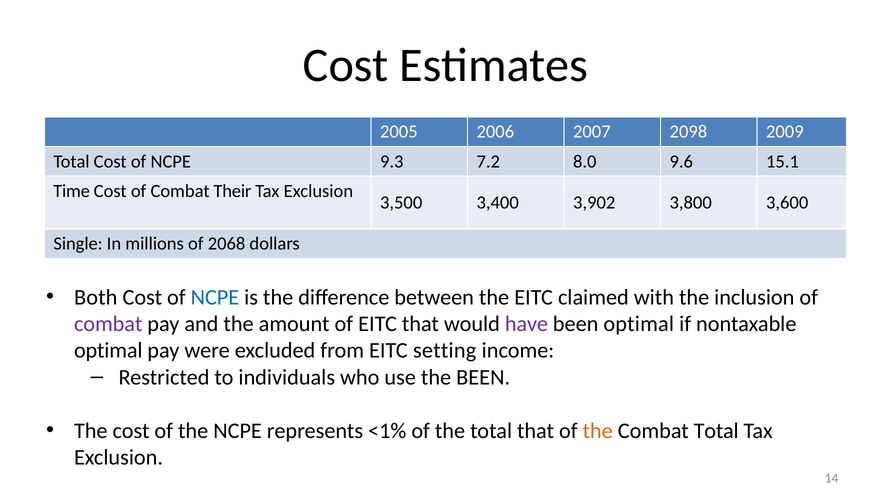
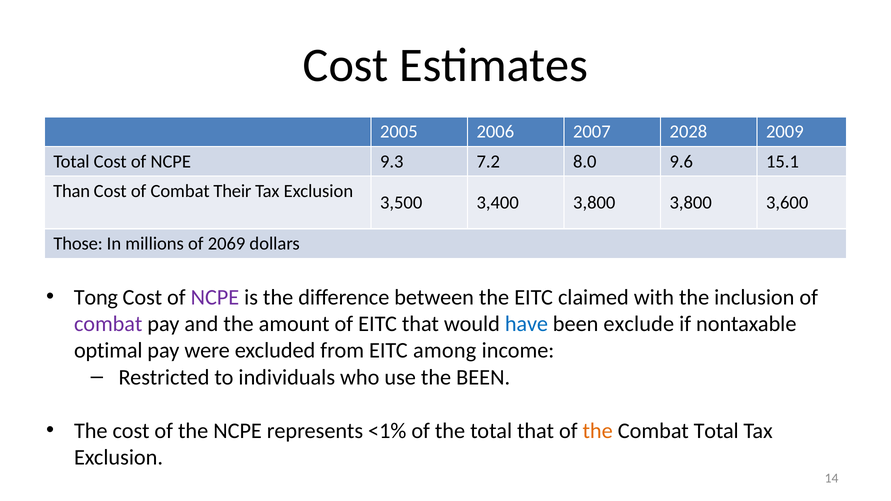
2098: 2098 -> 2028
Time: Time -> Than
3,400 3,902: 3,902 -> 3,800
Single: Single -> Those
2068: 2068 -> 2069
Both: Both -> Tong
NCPE at (215, 297) colour: blue -> purple
have colour: purple -> blue
been optimal: optimal -> exclude
setting: setting -> among
